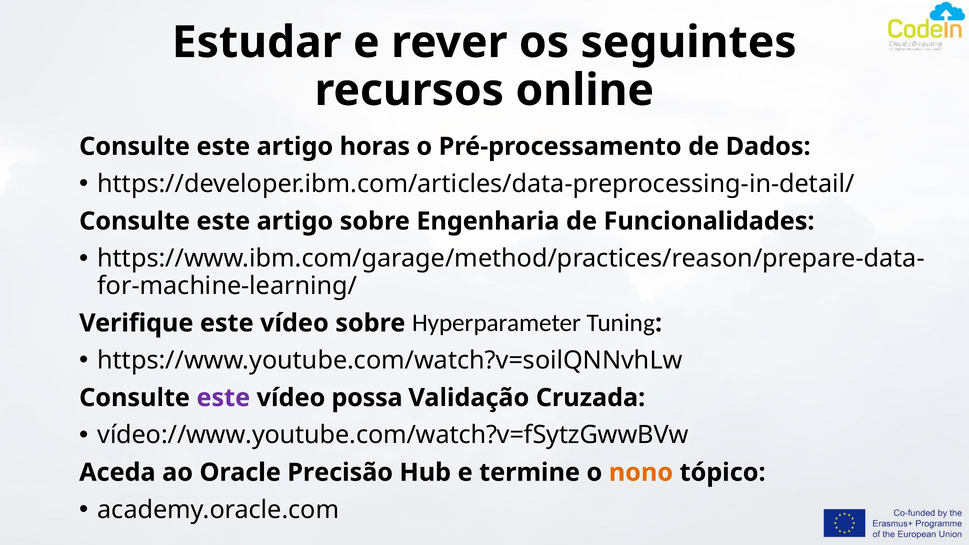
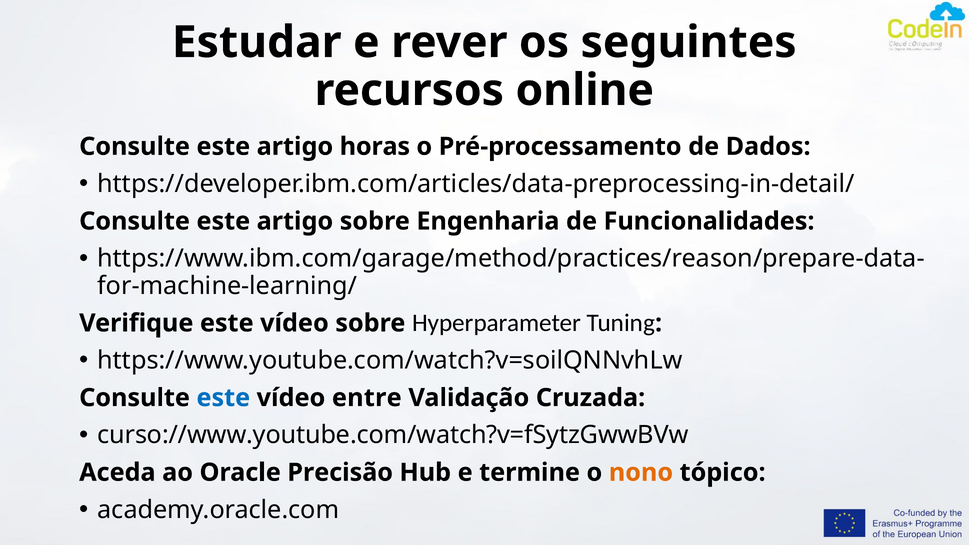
este at (223, 398) colour: purple -> blue
possa: possa -> entre
vídeo://www.youtube.com/watch?v=fSytzGwwBVw: vídeo://www.youtube.com/watch?v=fSytzGwwBVw -> curso://www.youtube.com/watch?v=fSytzGwwBVw
